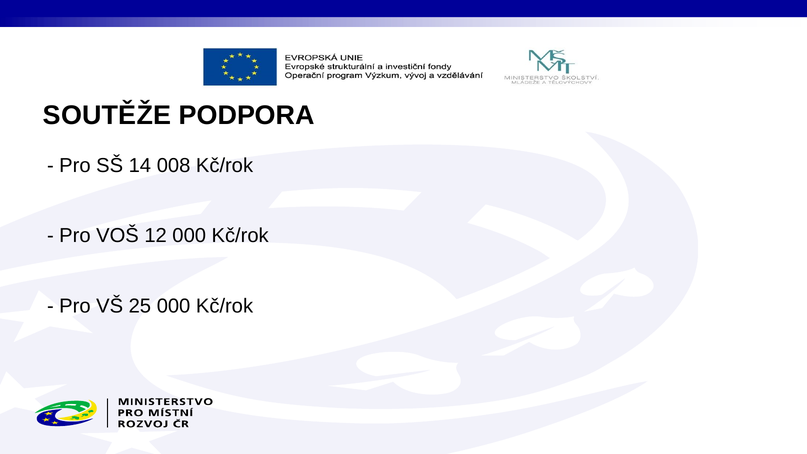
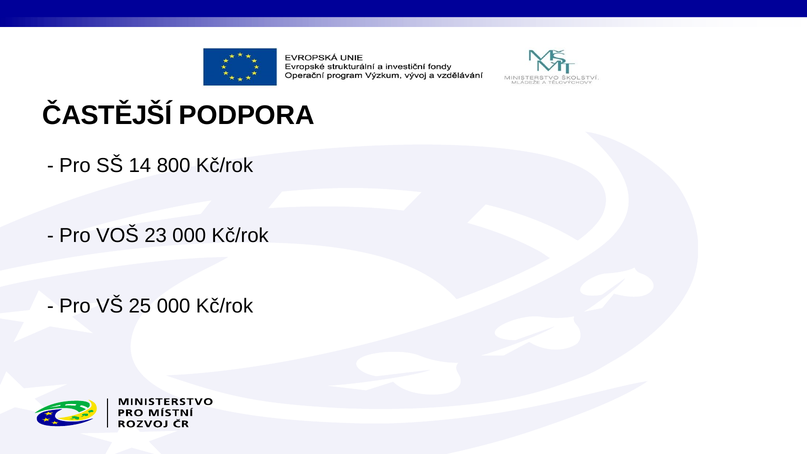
SOUTĚŽE: SOUTĚŽE -> ČASTĚJŠÍ
008: 008 -> 800
12: 12 -> 23
